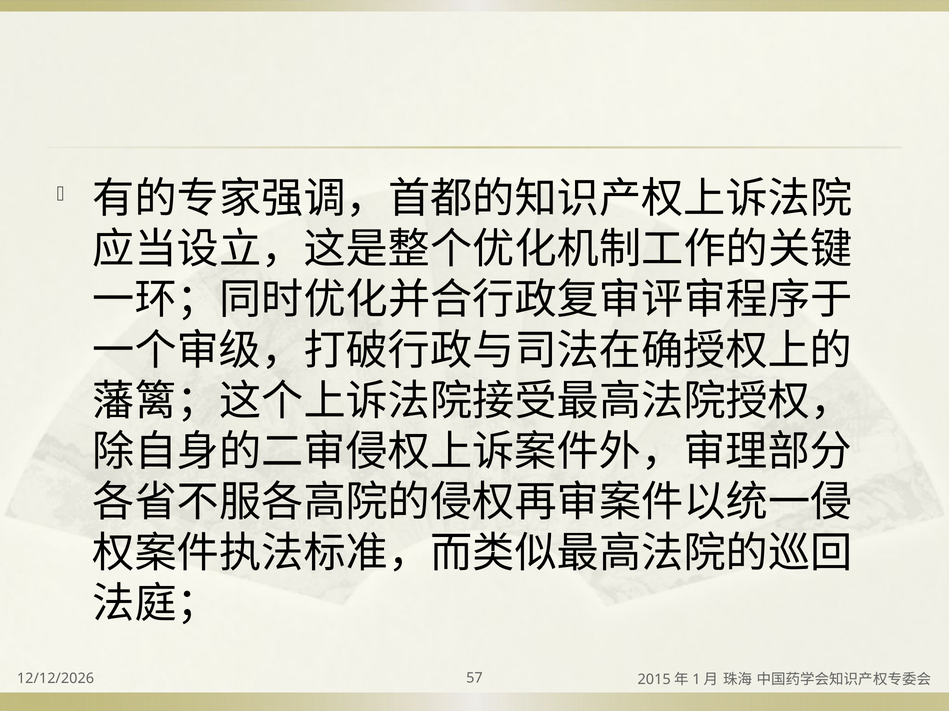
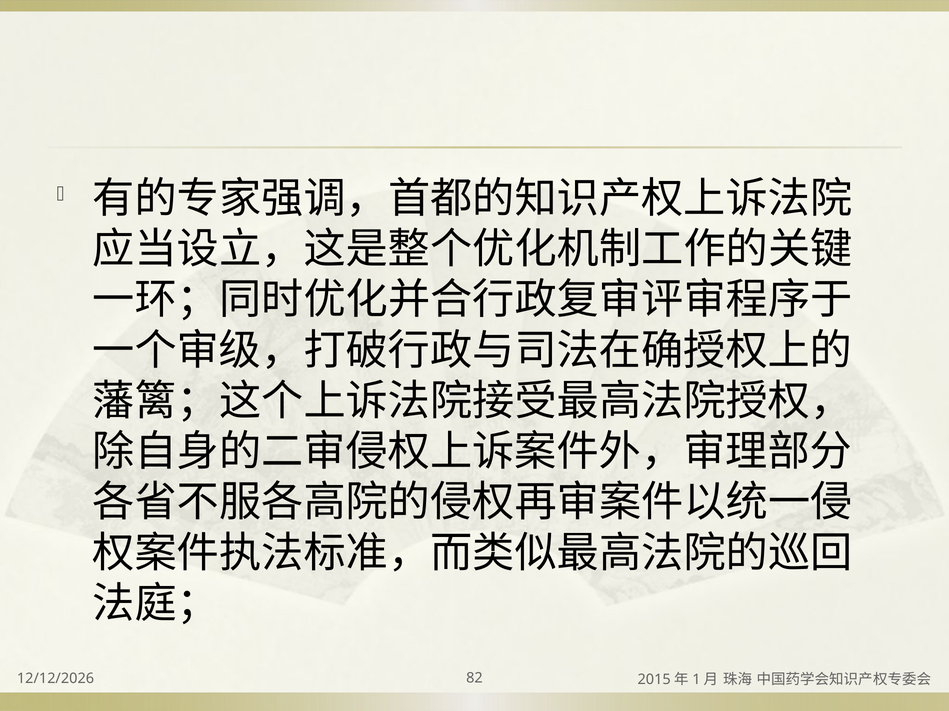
57: 57 -> 82
